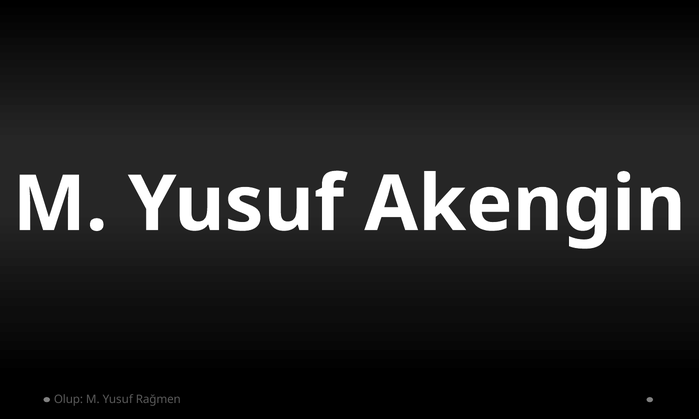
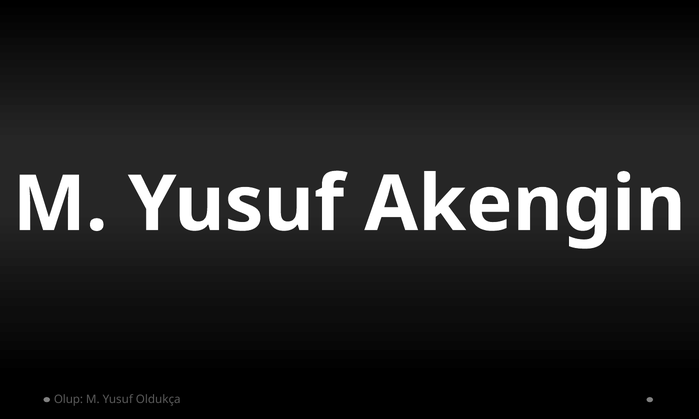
Rağmen: Rağmen -> Oldukça
